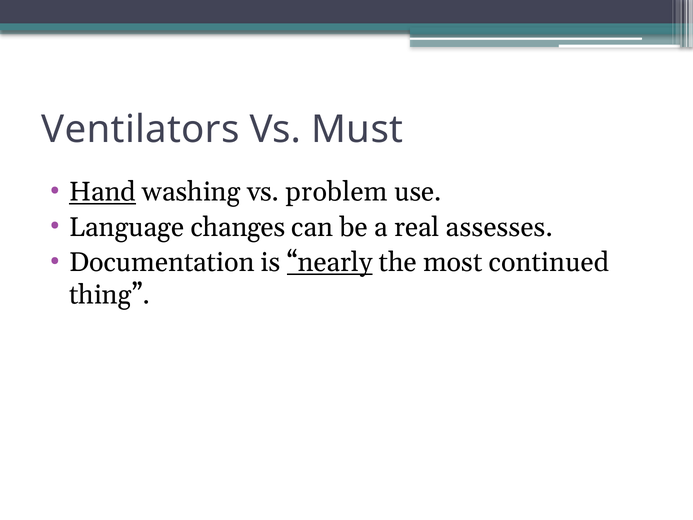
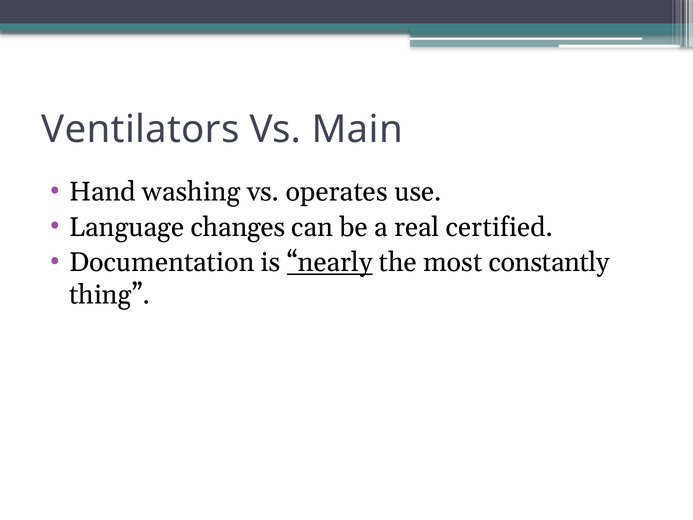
Must: Must -> Main
Hand underline: present -> none
problem: problem -> operates
assesses: assesses -> certified
continued: continued -> constantly
